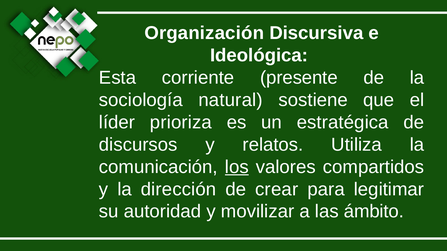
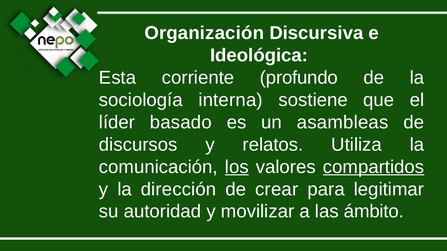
presente: presente -> profundo
natural: natural -> interna
prioriza: prioriza -> basado
estratégica: estratégica -> asambleas
compartidos underline: none -> present
